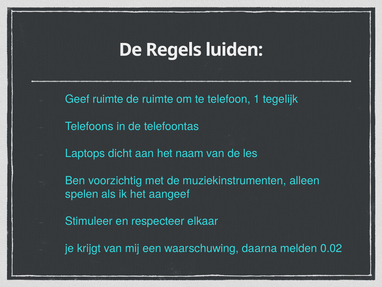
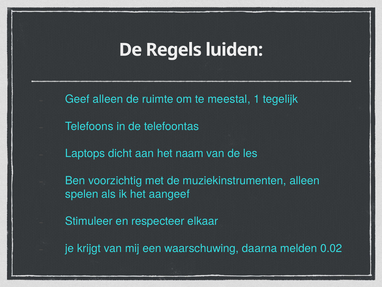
Geef ruimte: ruimte -> alleen
telefoon: telefoon -> meestal
